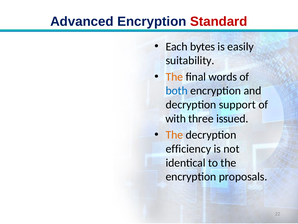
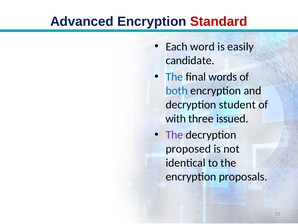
bytes: bytes -> word
suitability: suitability -> candidate
The at (174, 77) colour: orange -> blue
support: support -> student
The at (174, 135) colour: orange -> purple
efficiency: efficiency -> proposed
